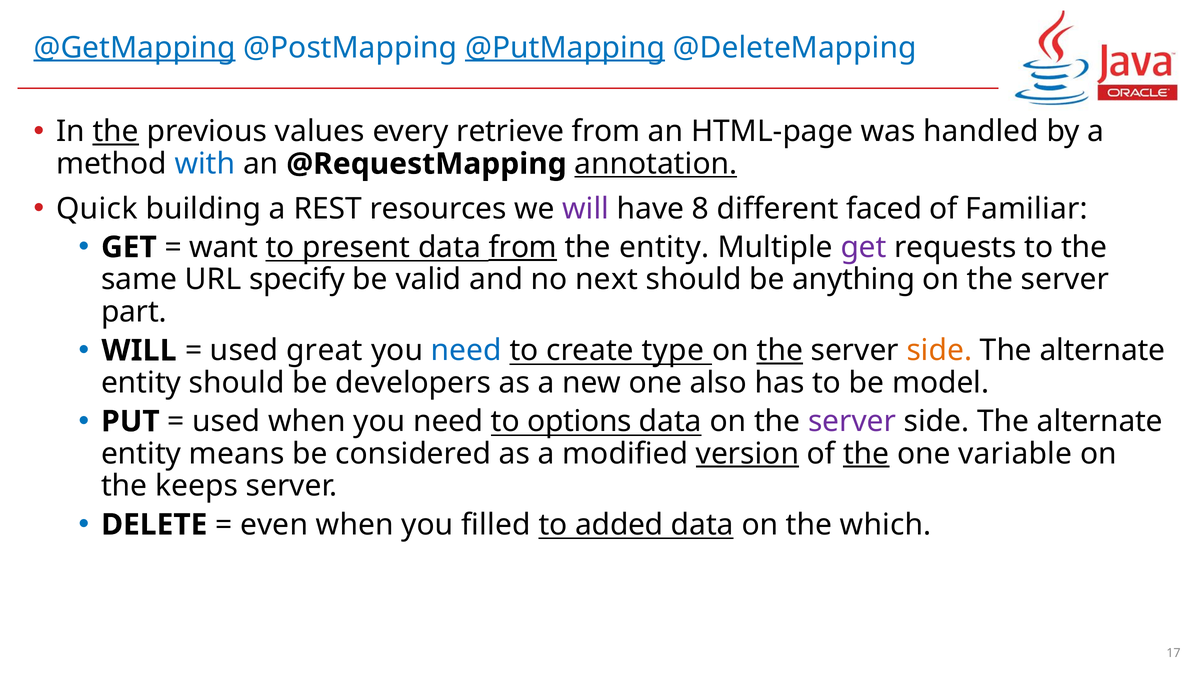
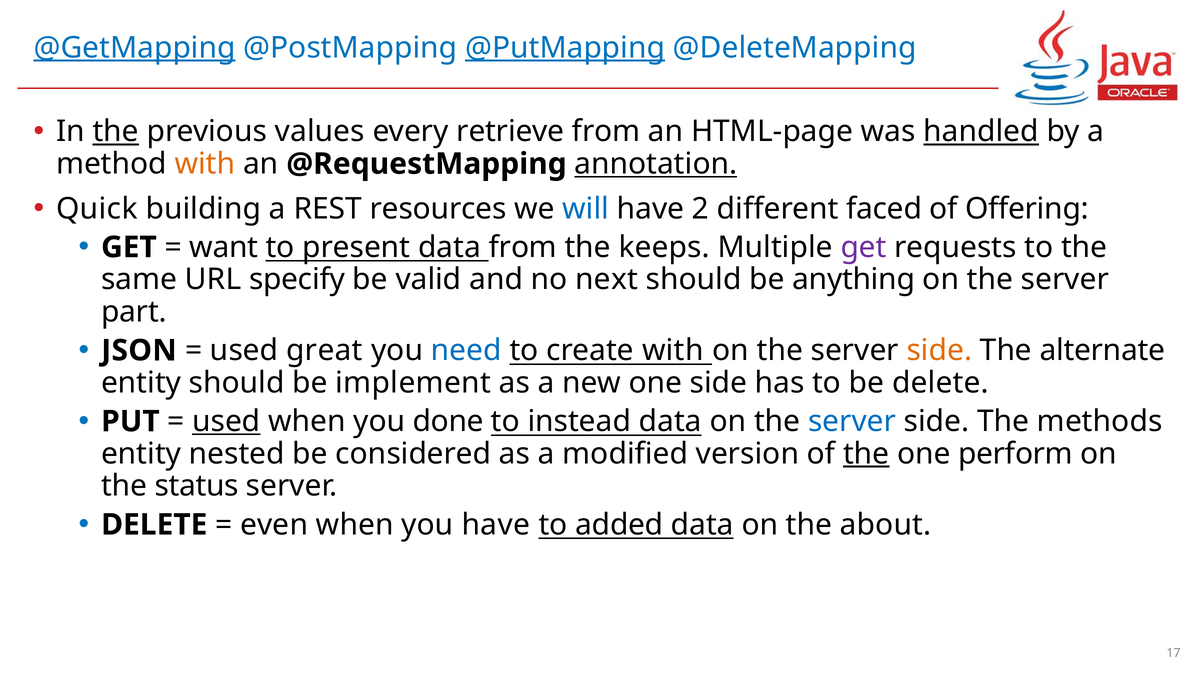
handled underline: none -> present
with at (205, 164) colour: blue -> orange
will at (586, 209) colour: purple -> blue
8: 8 -> 2
Familiar: Familiar -> Offering
from at (523, 247) underline: present -> none
the entity: entity -> keeps
WILL at (139, 351): WILL -> JSON
create type: type -> with
the at (780, 351) underline: present -> none
developers: developers -> implement
one also: also -> side
be model: model -> delete
used at (226, 422) underline: none -> present
when you need: need -> done
options: options -> instead
server at (852, 422) colour: purple -> blue
alternate at (1100, 422): alternate -> methods
means: means -> nested
version underline: present -> none
variable: variable -> perform
keeps: keeps -> status
you filled: filled -> have
which: which -> about
